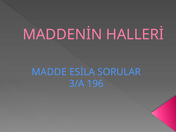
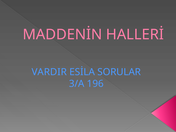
MADDE: MADDE -> VARDIR
